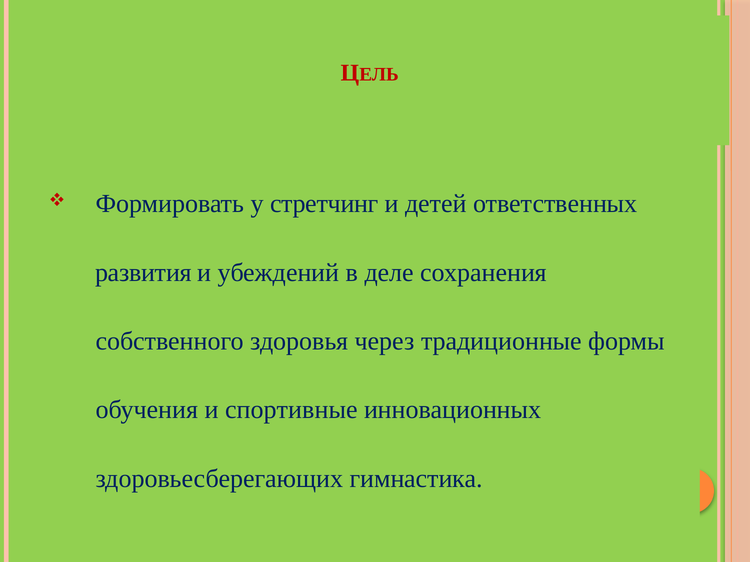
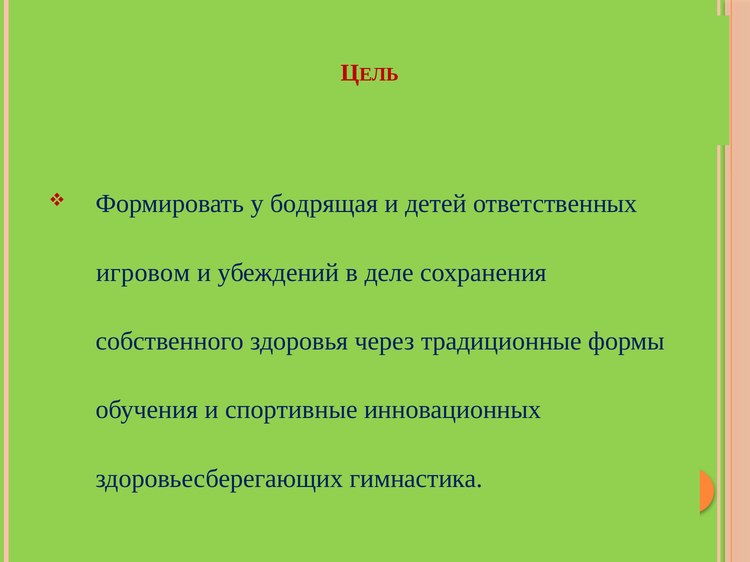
стретчинг: стретчинг -> бодрящая
развития: развития -> игровом
